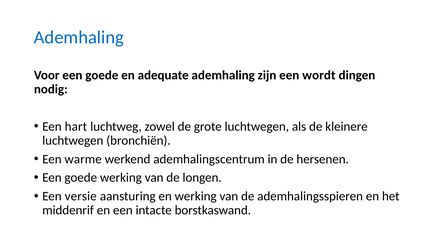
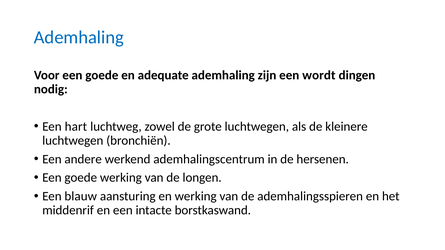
warme: warme -> andere
versie: versie -> blauw
